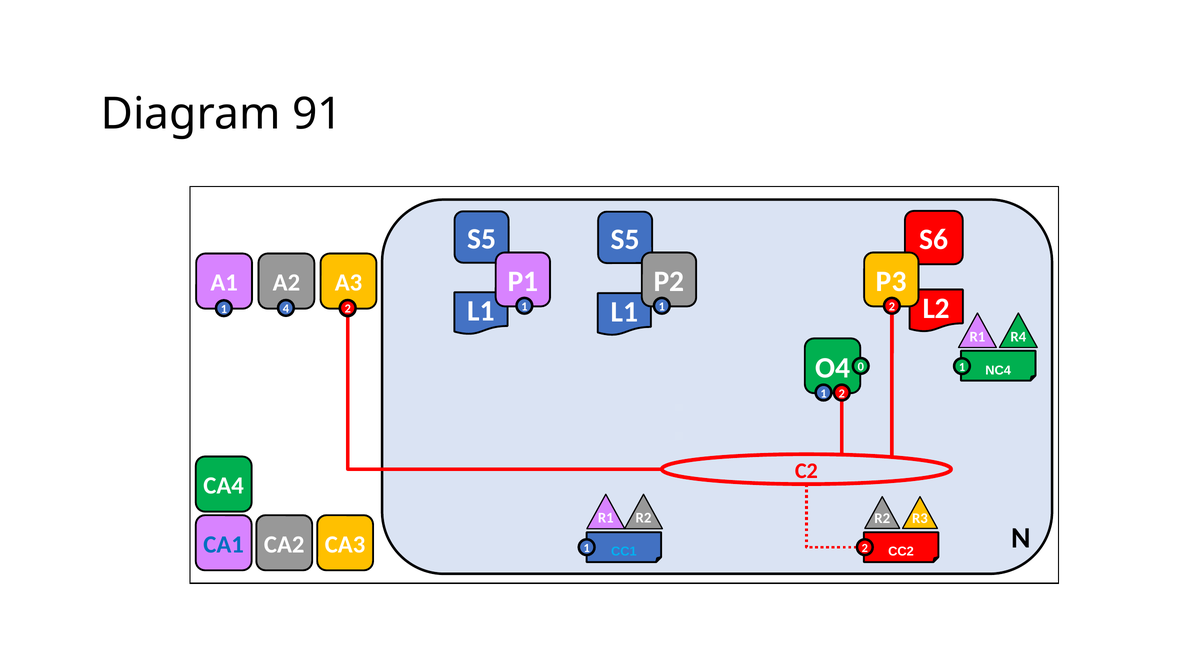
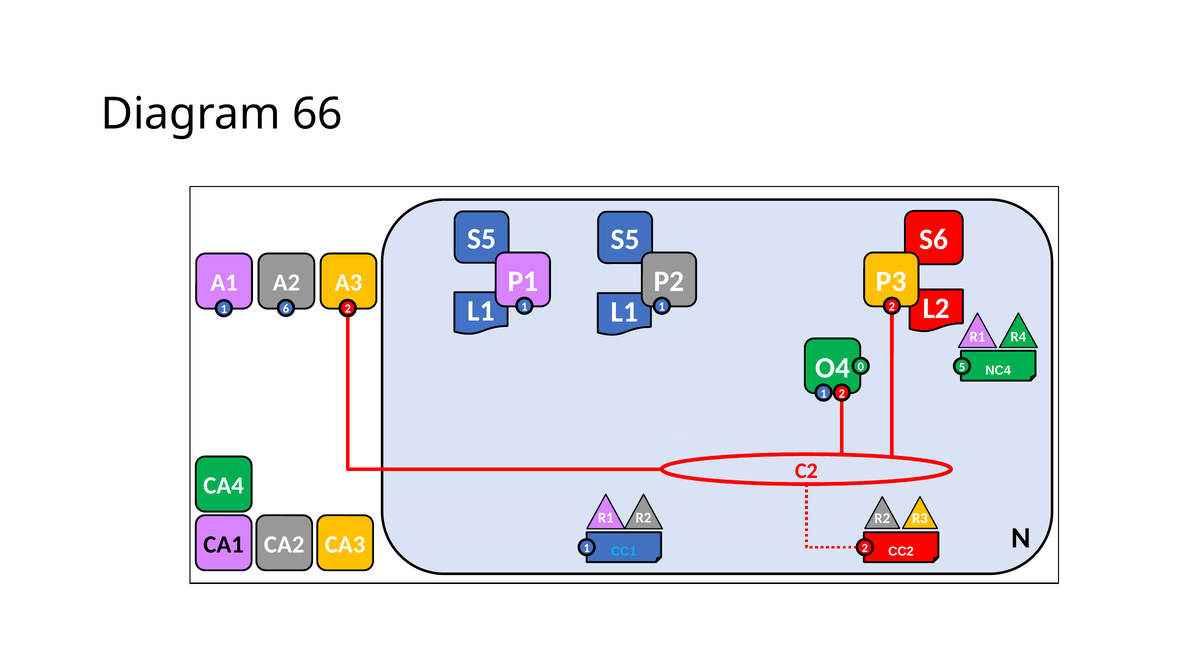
91: 91 -> 66
4: 4 -> 6
0 1: 1 -> 5
CA1 colour: blue -> black
